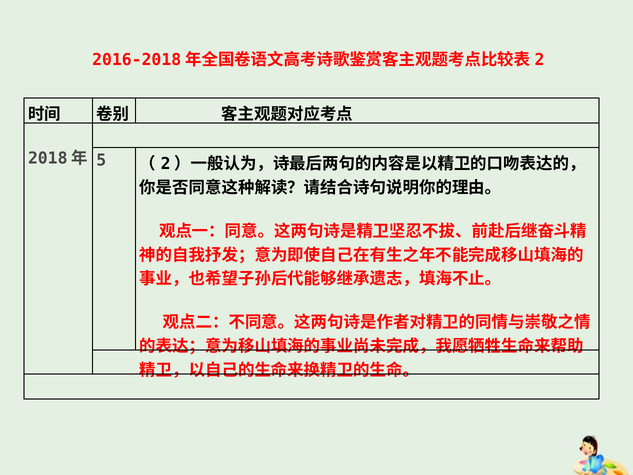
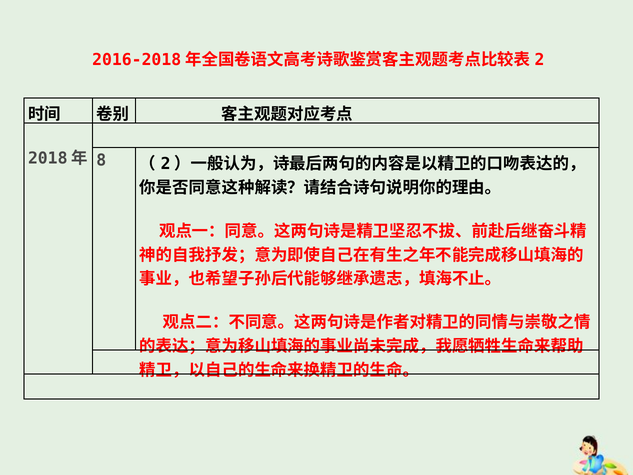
5: 5 -> 8
